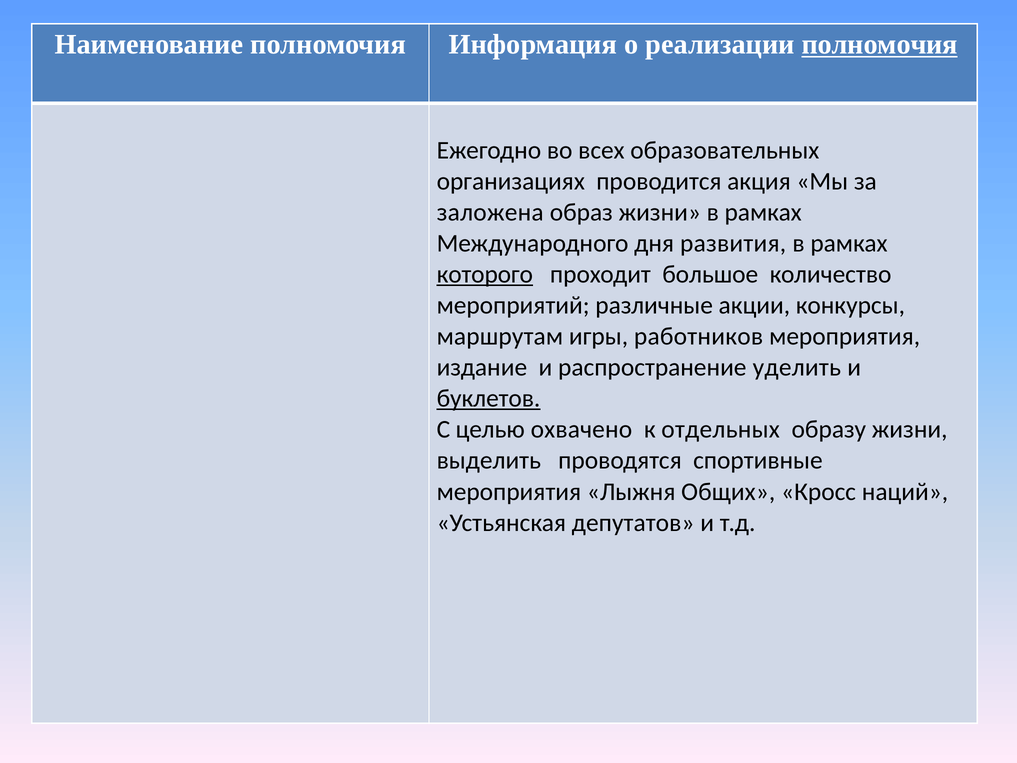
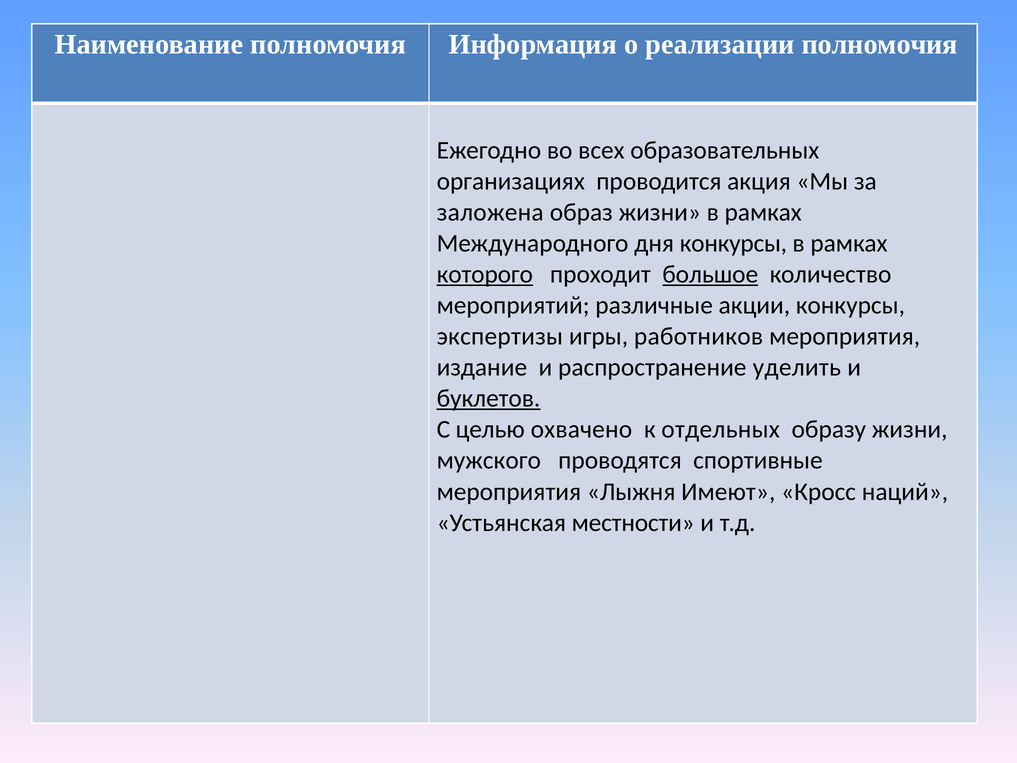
полномочия at (880, 44) underline: present -> none
дня развития: развития -> конкурсы
большое underline: none -> present
маршрутам: маршрутам -> экспертизы
выделить: выделить -> мужского
Общих: Общих -> Имеют
депутатов: депутатов -> местности
